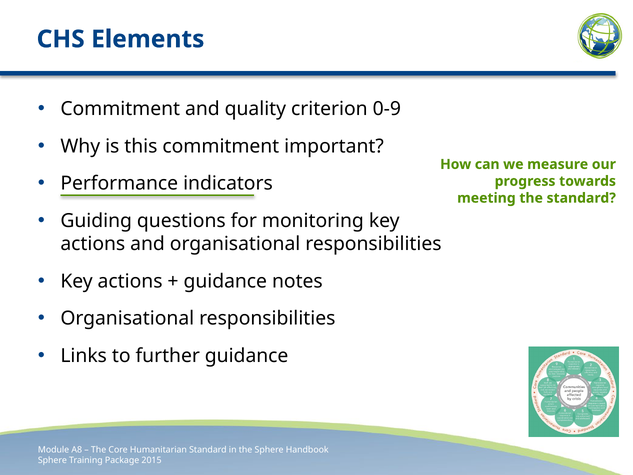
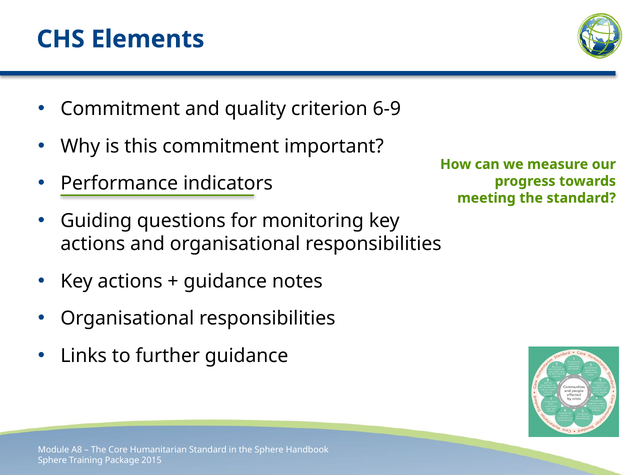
0-9: 0-9 -> 6-9
